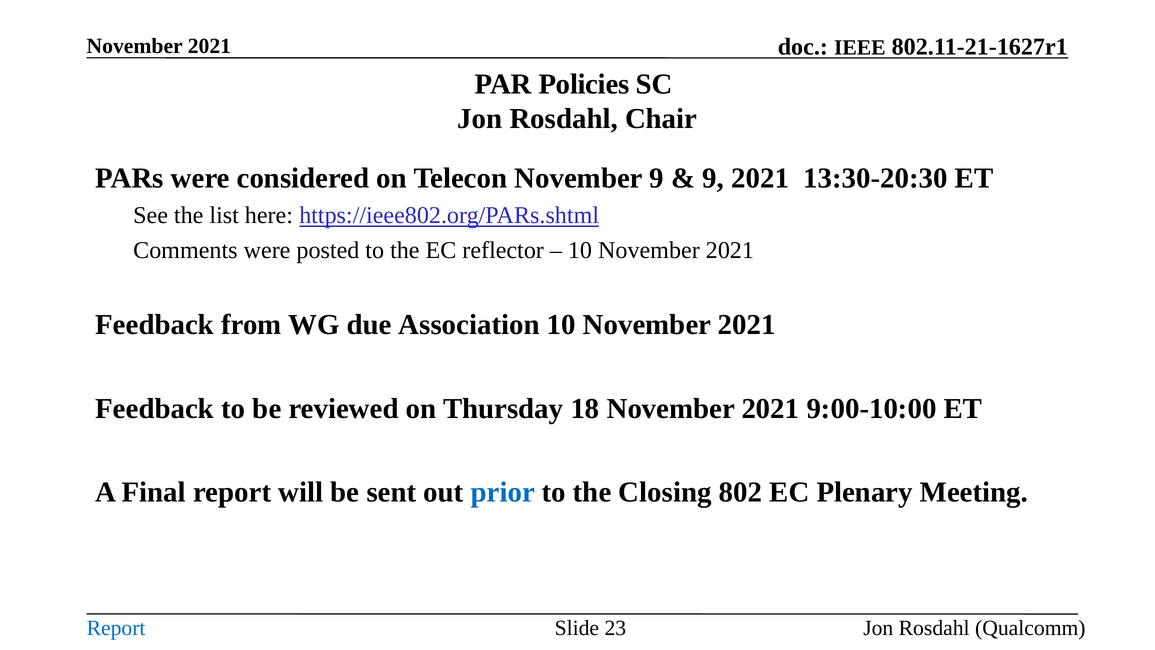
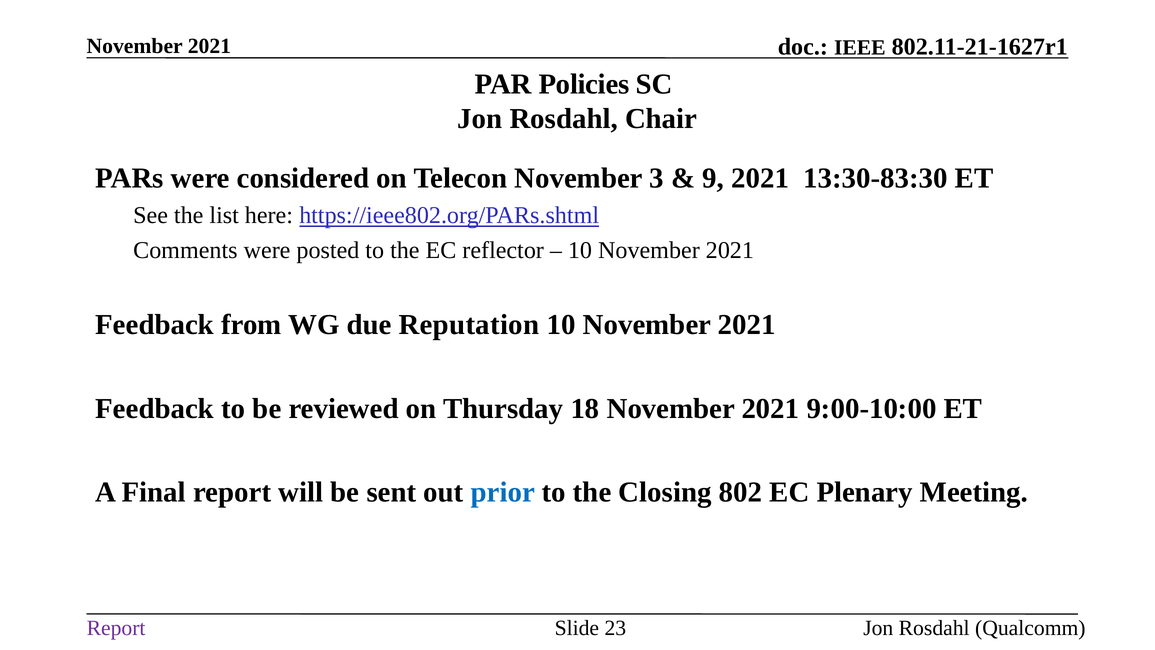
November 9: 9 -> 3
13:30-20:30: 13:30-20:30 -> 13:30-83:30
Association: Association -> Reputation
Report at (116, 628) colour: blue -> purple
